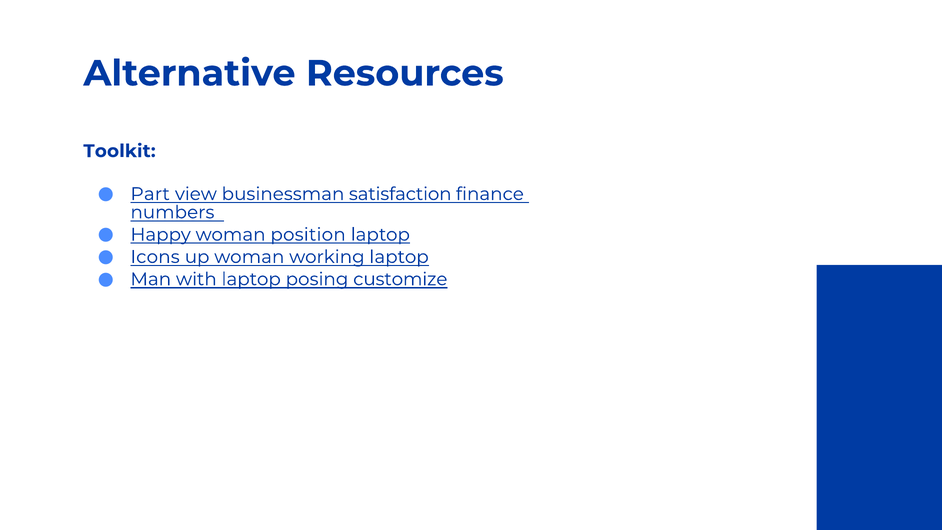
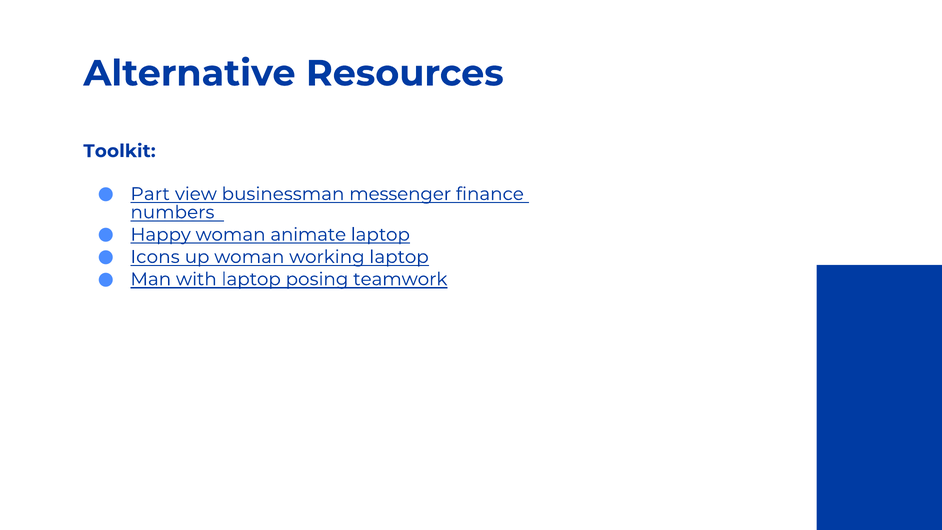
satisfaction: satisfaction -> messenger
position: position -> animate
customize: customize -> teamwork
